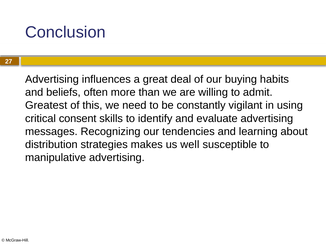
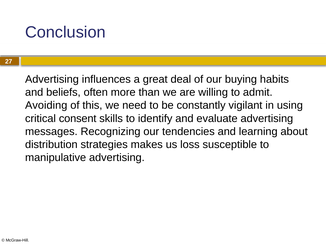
Greatest: Greatest -> Avoiding
well: well -> loss
